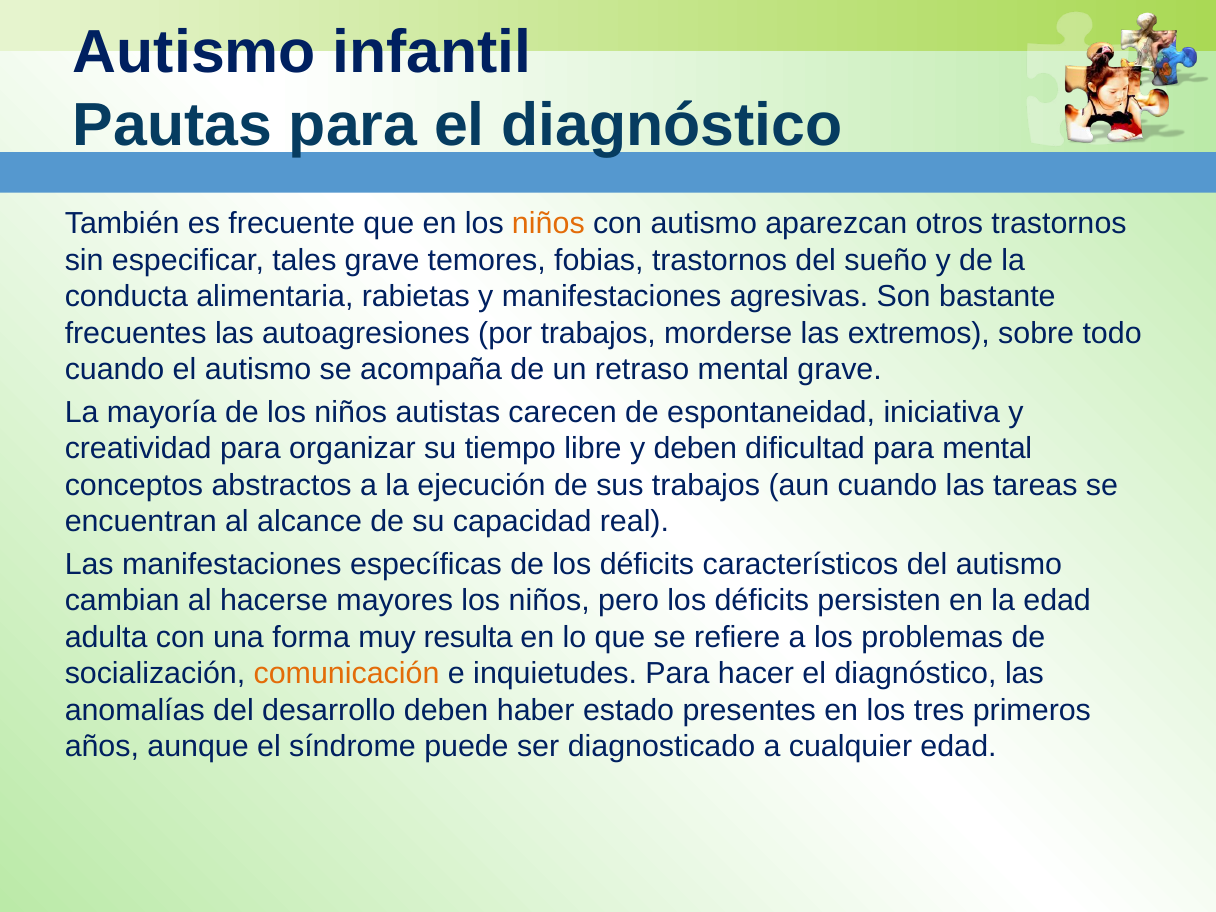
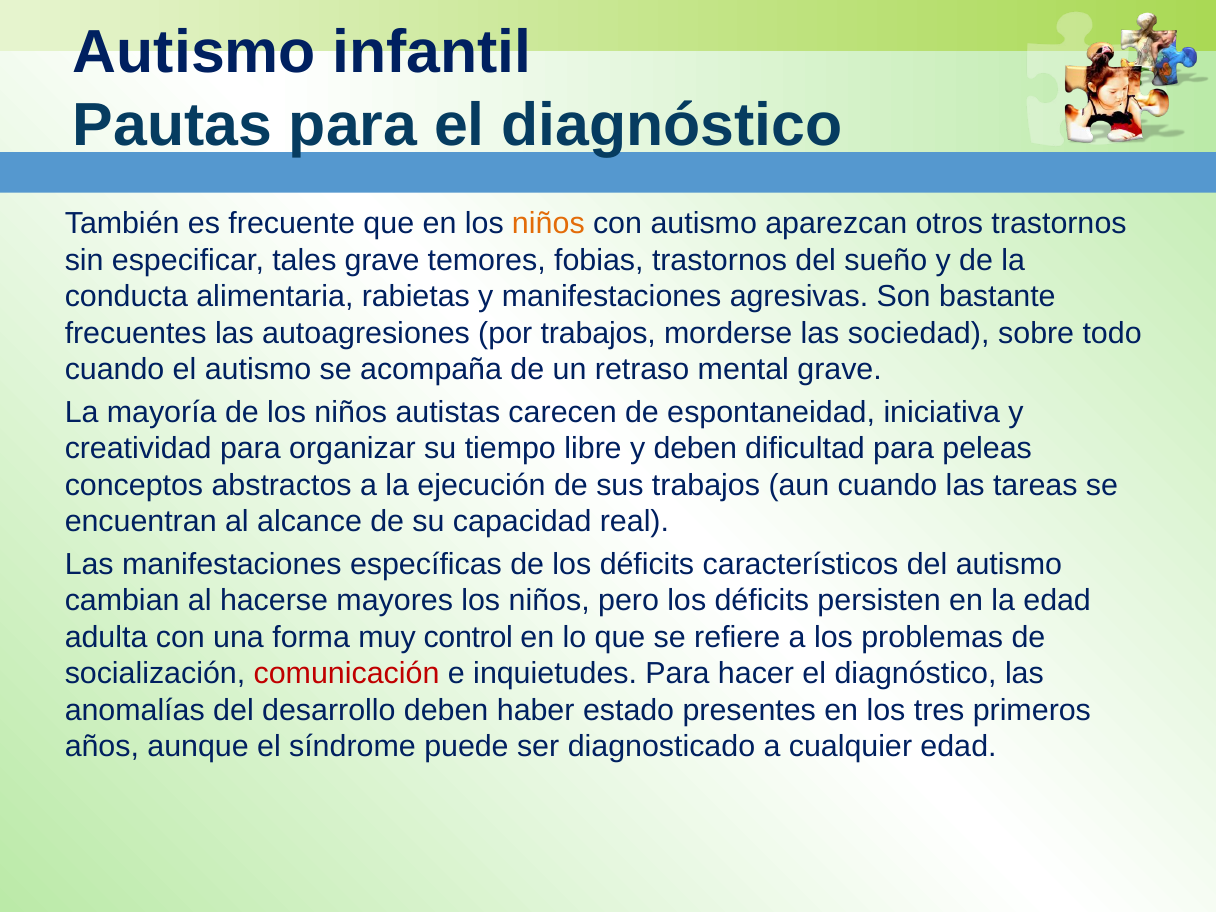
extremos: extremos -> sociedad
para mental: mental -> peleas
resulta: resulta -> control
comunicación colour: orange -> red
